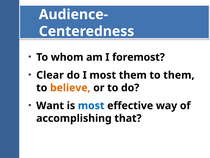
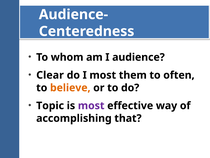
foremost: foremost -> audience
to them: them -> often
Want: Want -> Topic
most at (91, 105) colour: blue -> purple
